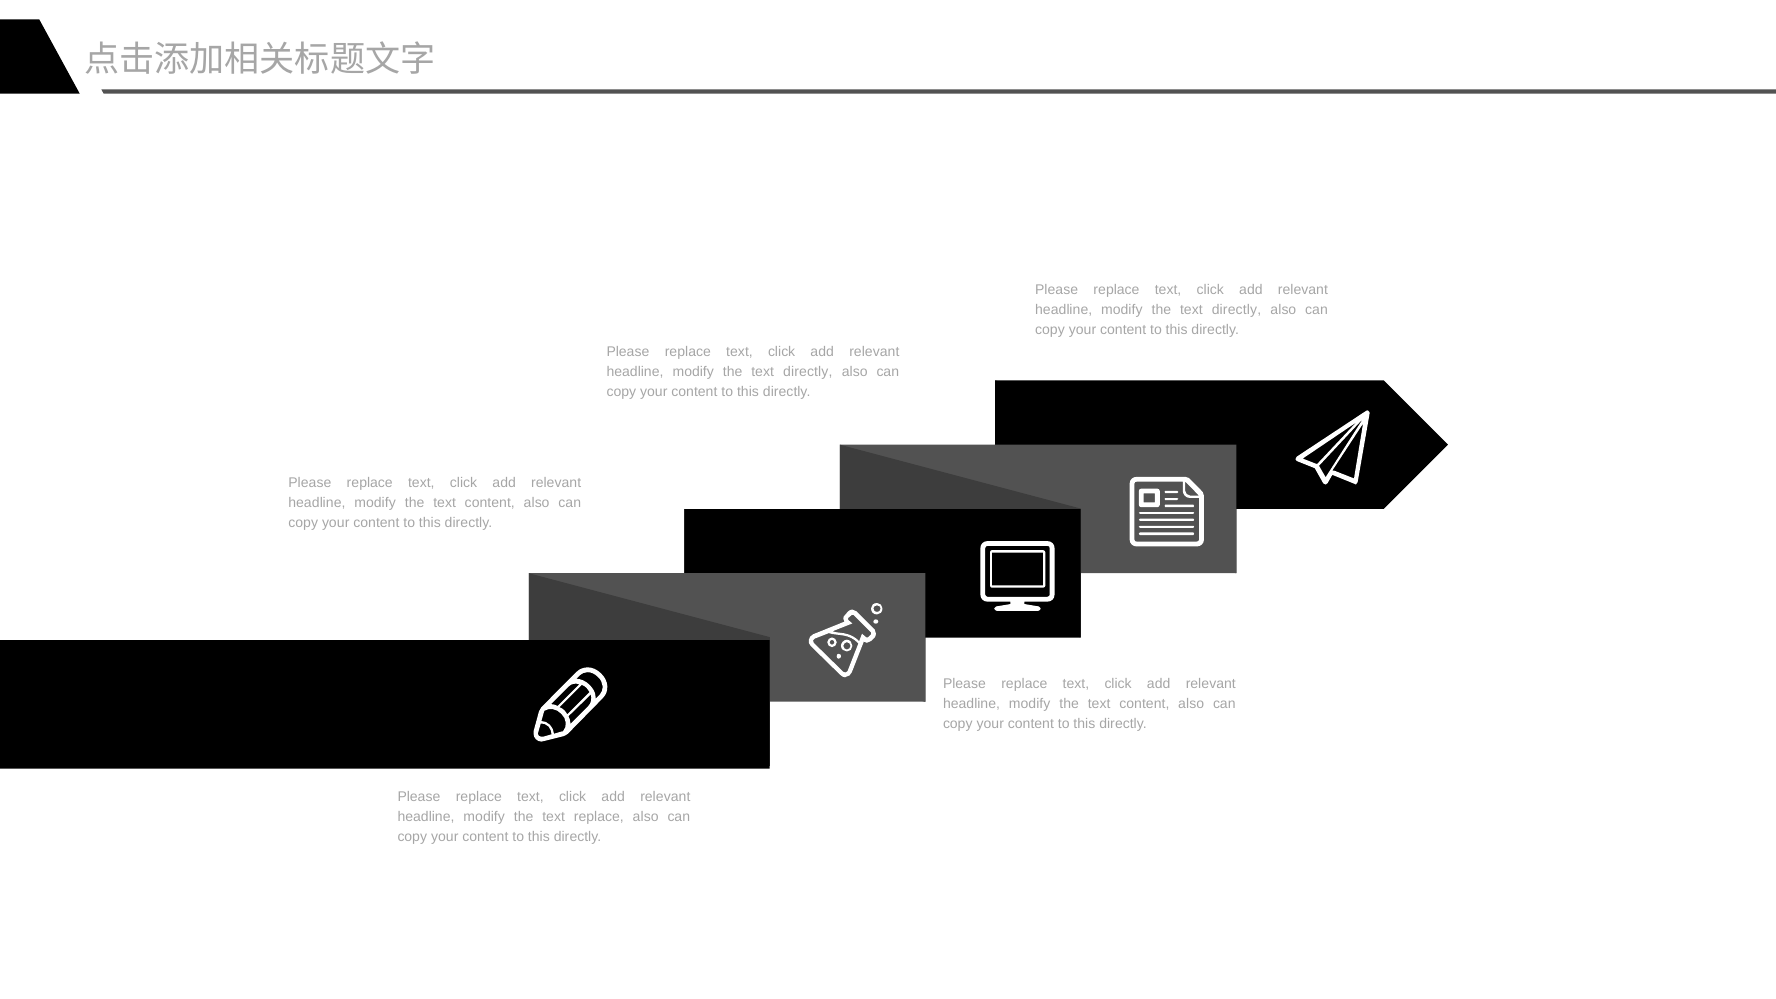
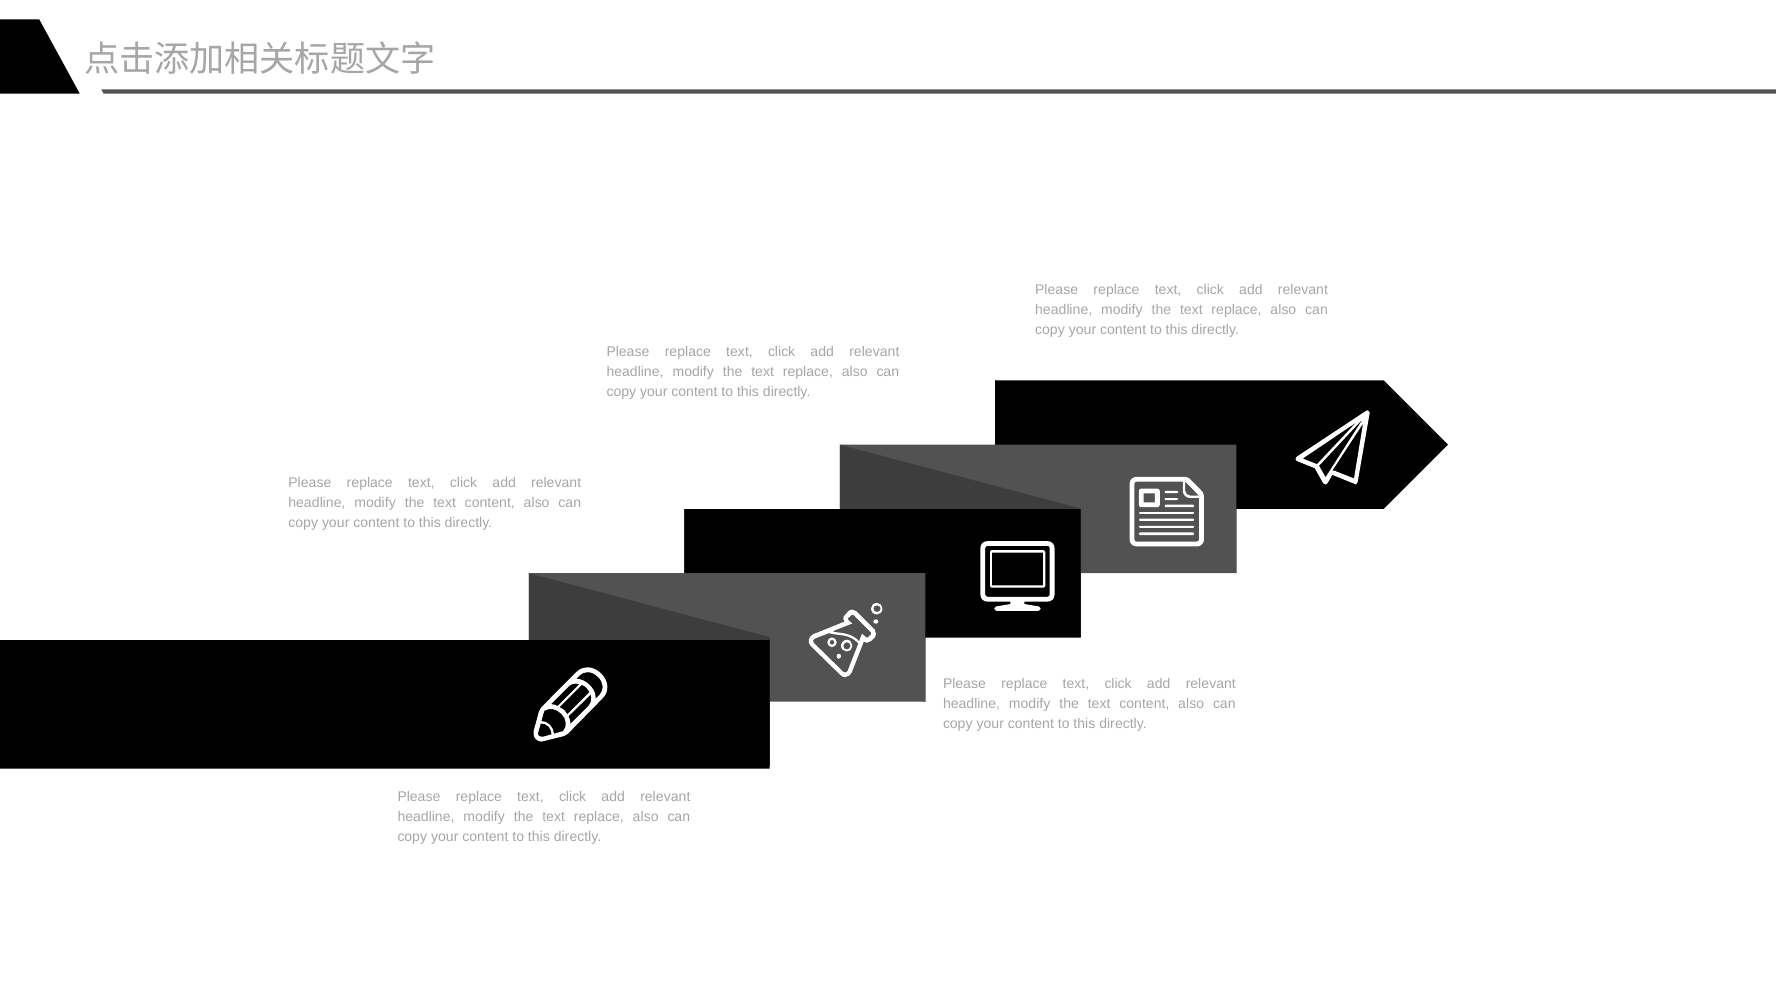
directly at (1236, 310): directly -> replace
directly at (808, 372): directly -> replace
